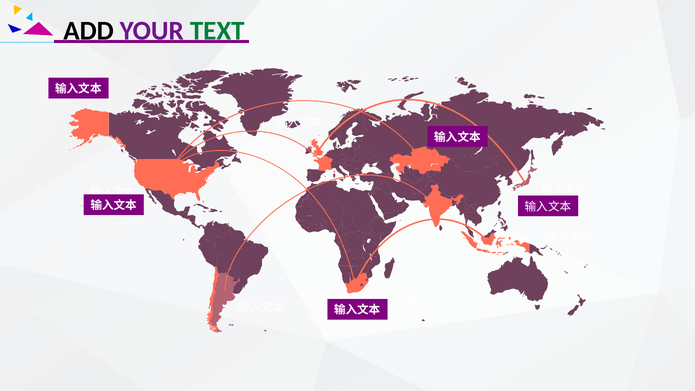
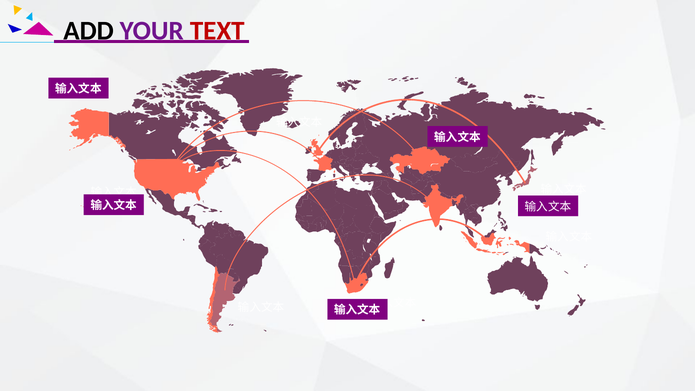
TEXT colour: green -> red
